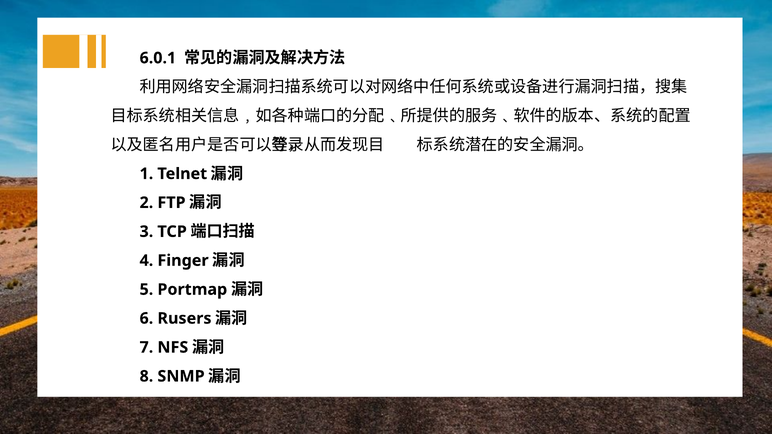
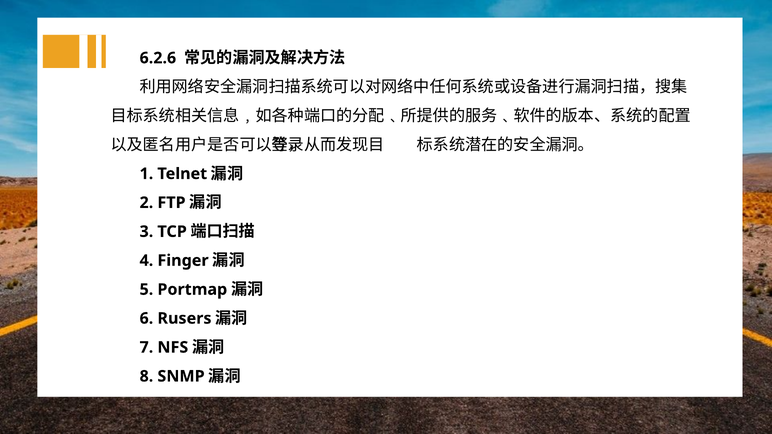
6.0.1: 6.0.1 -> 6.2.6
